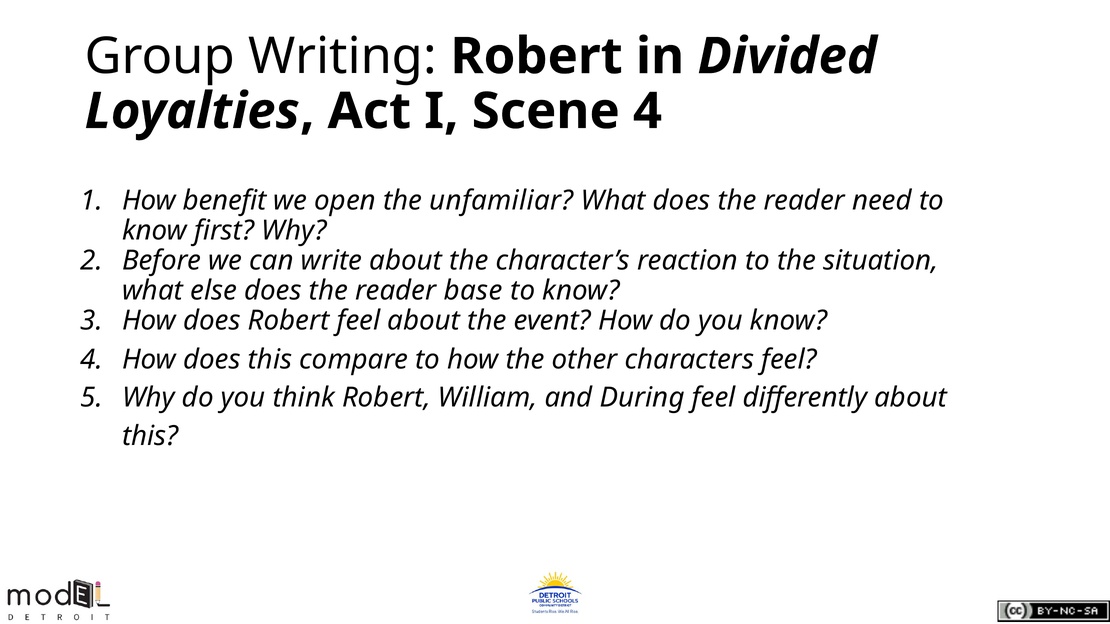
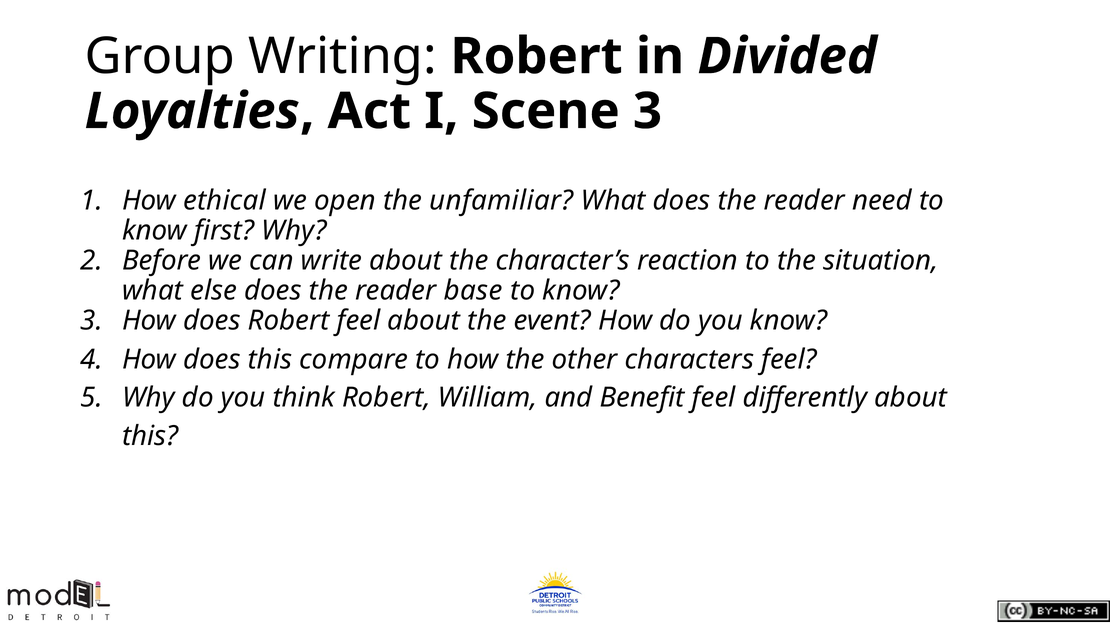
Scene 4: 4 -> 3
benefit: benefit -> ethical
During: During -> Benefit
